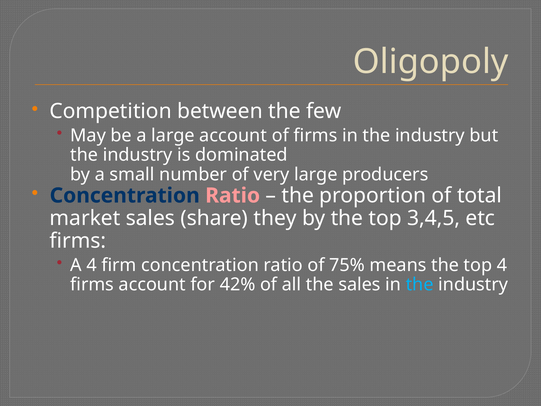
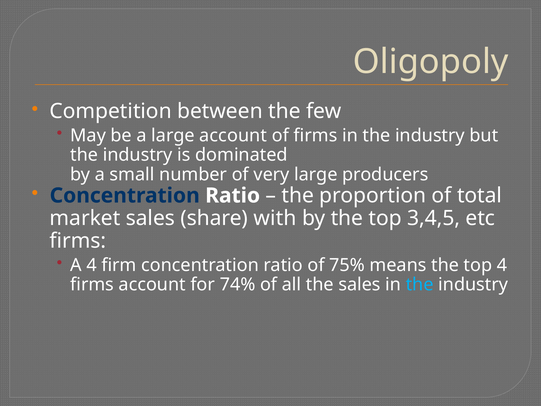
Ratio at (233, 195) colour: pink -> white
they: they -> with
42%: 42% -> 74%
